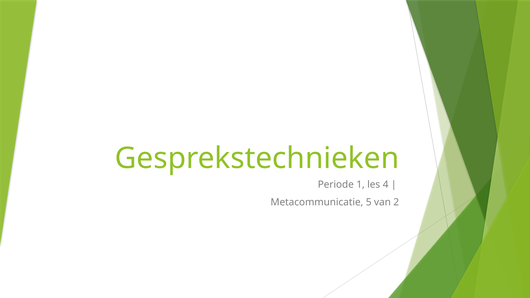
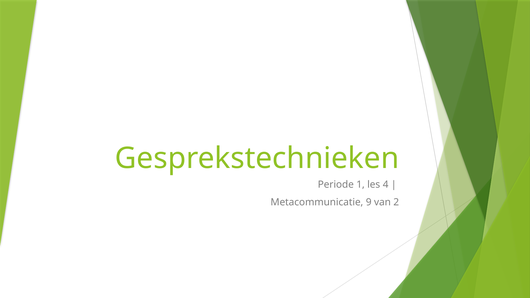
5: 5 -> 9
